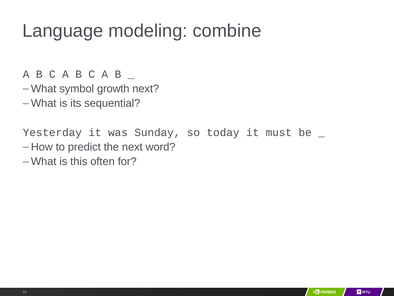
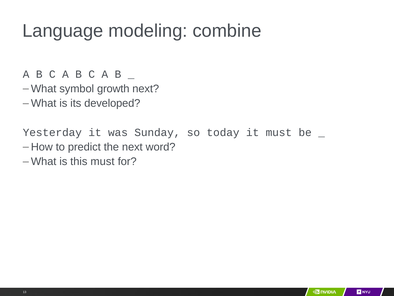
sequential: sequential -> developed
this often: often -> must
